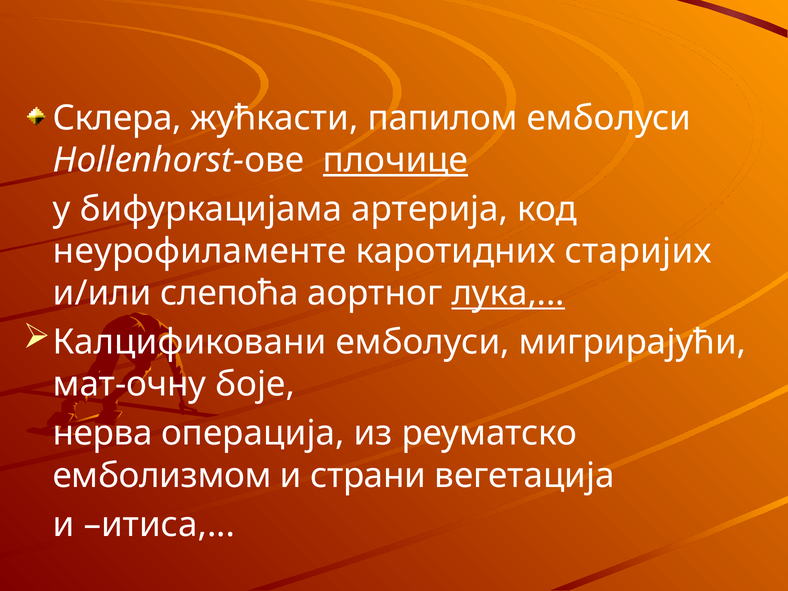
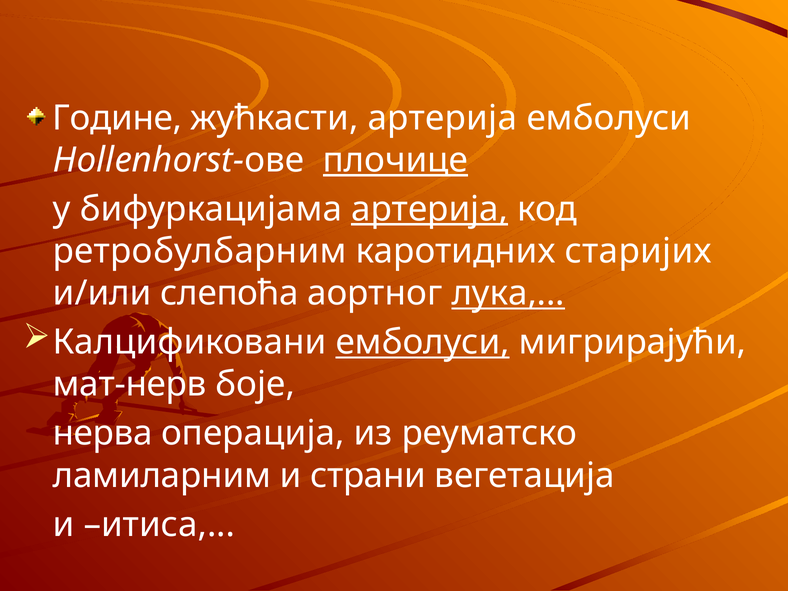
Склера: Склера -> Године
жућкасти папилом: папилом -> артерија
артерија at (430, 209) underline: none -> present
неурофиламенте: неурофиламенте -> ретробулбарним
емболуси at (423, 342) underline: none -> present
мат-очну: мат-очну -> мат-нерв
емболизмом: емболизмом -> ламиларним
